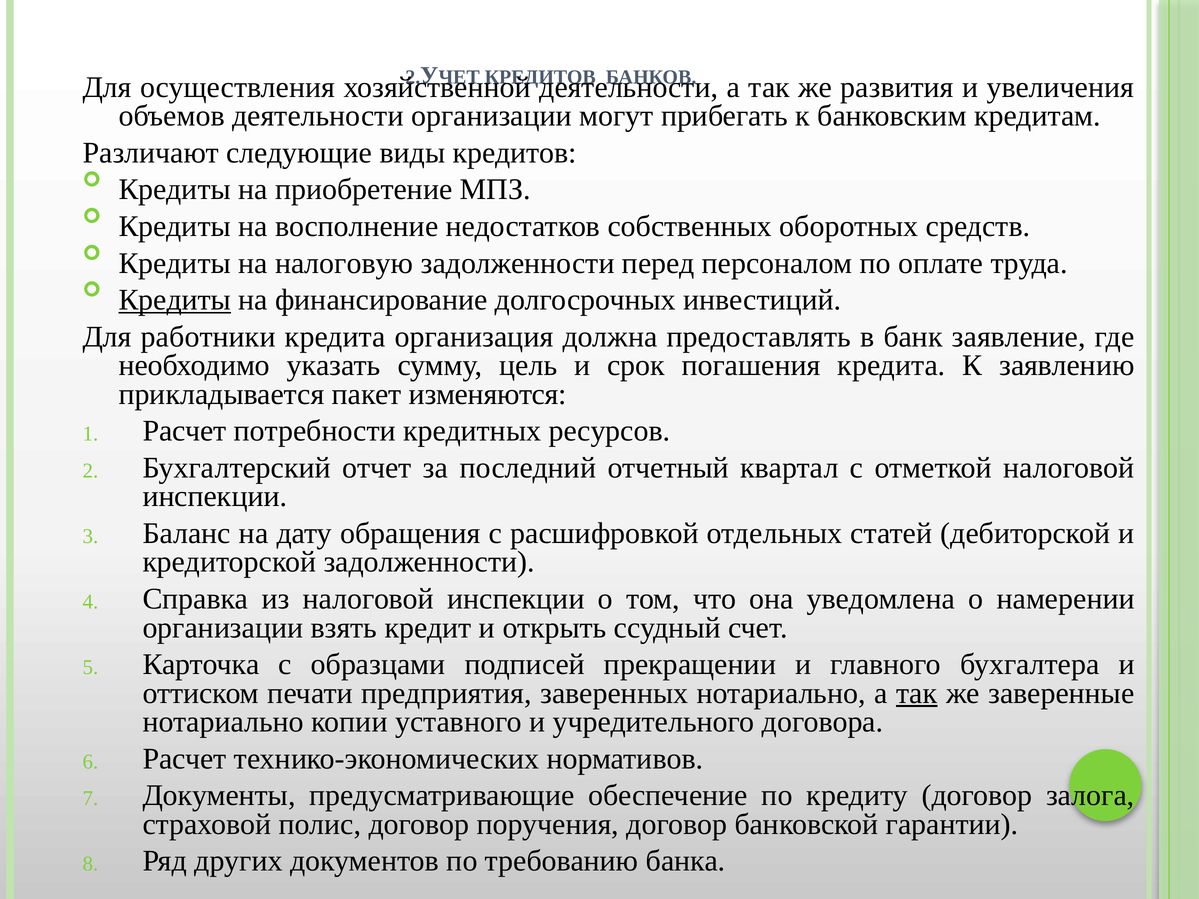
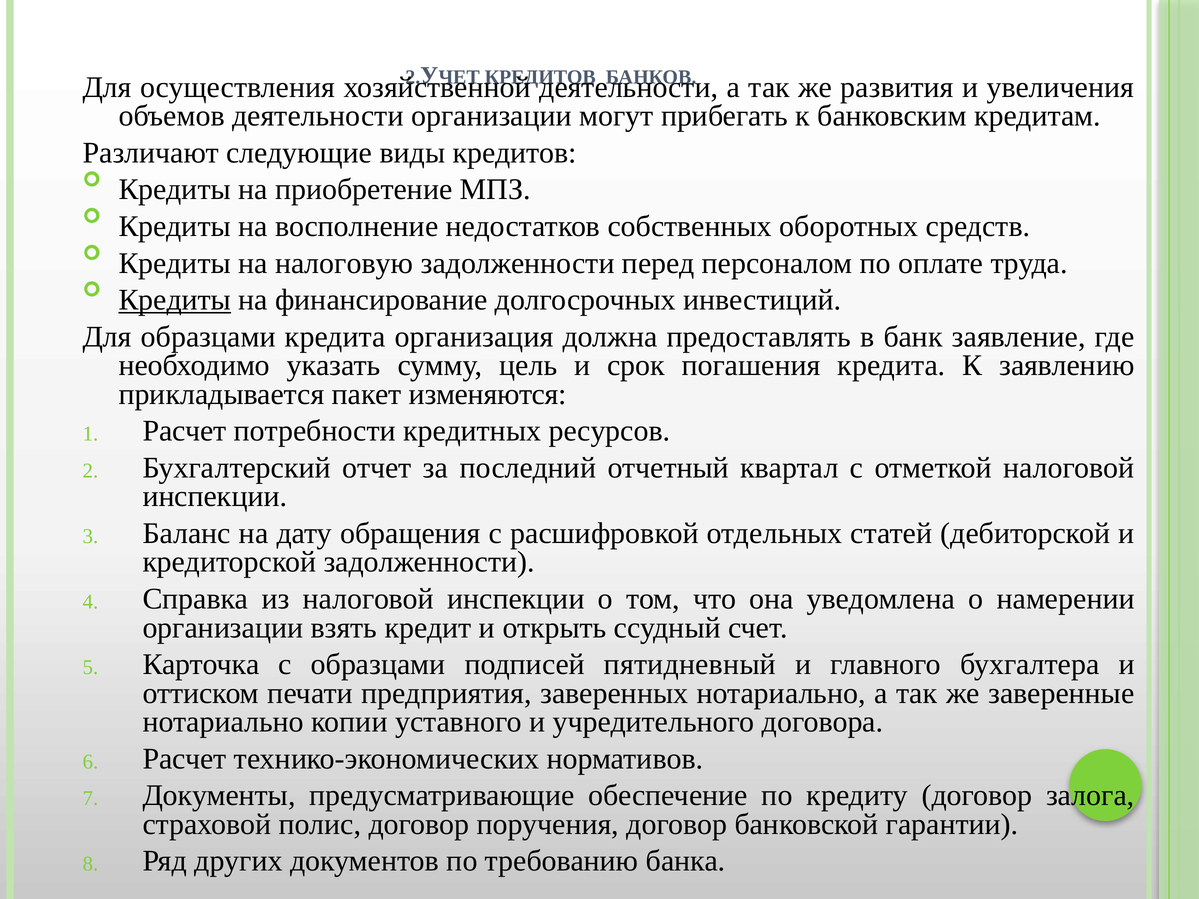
Для работники: работники -> образцами
прекращении: прекращении -> пятидневный
так at (917, 693) underline: present -> none
